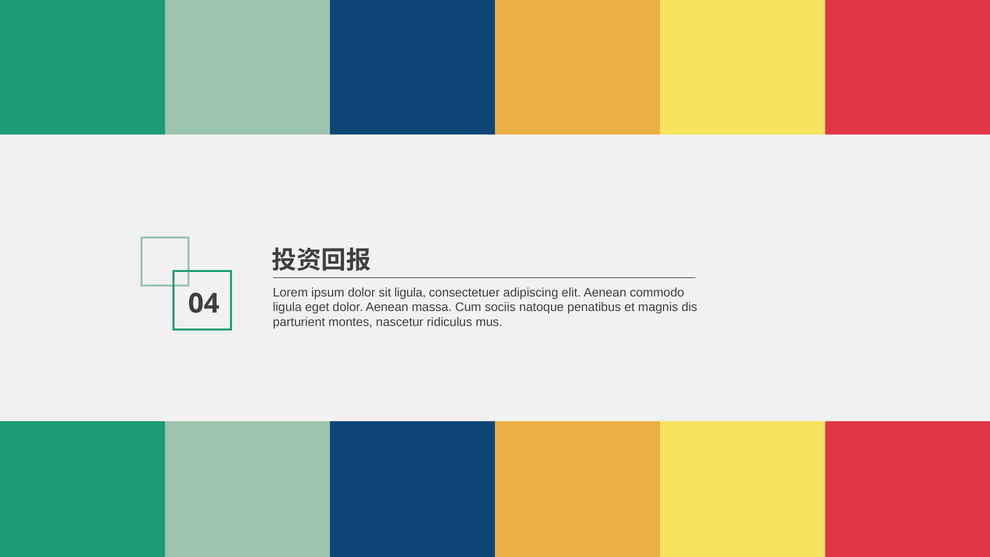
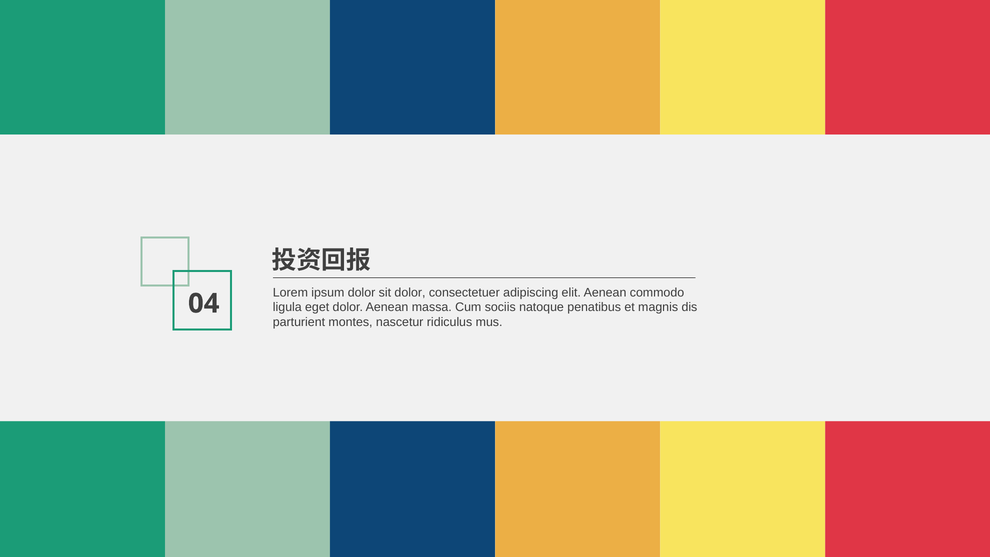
sit ligula: ligula -> dolor
